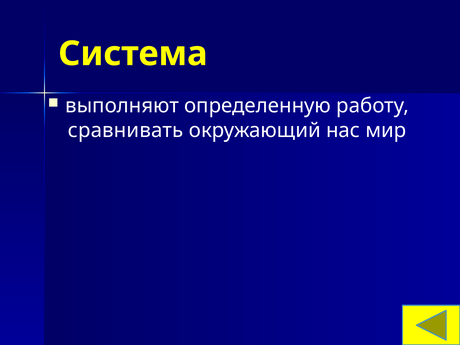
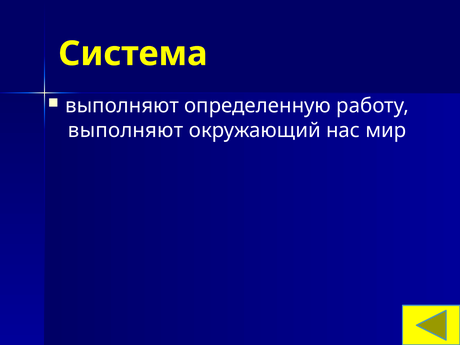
сравнивать at (126, 130): сравнивать -> выполняют
